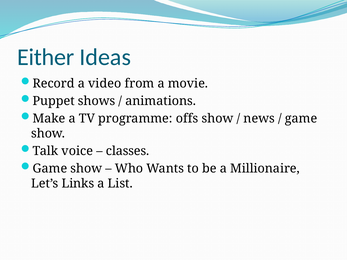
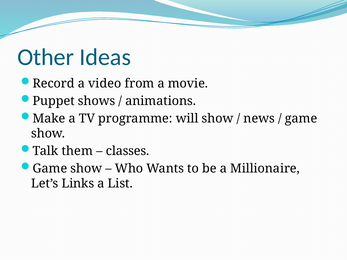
Either: Either -> Other
offs: offs -> will
voice: voice -> them
